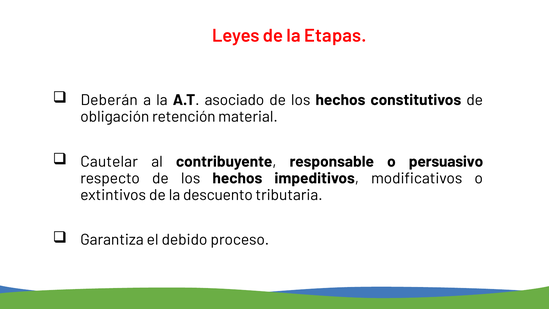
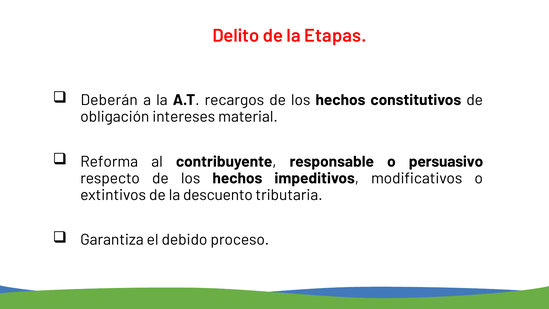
Leyes: Leyes -> Delito
asociado: asociado -> recargos
retención: retención -> intereses
Cautelar: Cautelar -> Reforma
